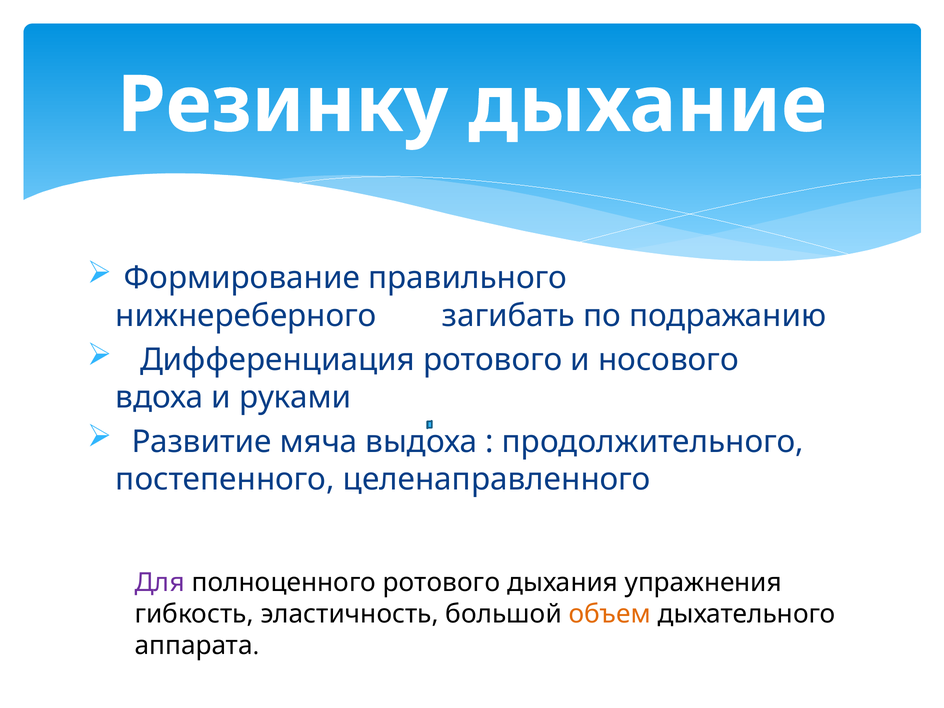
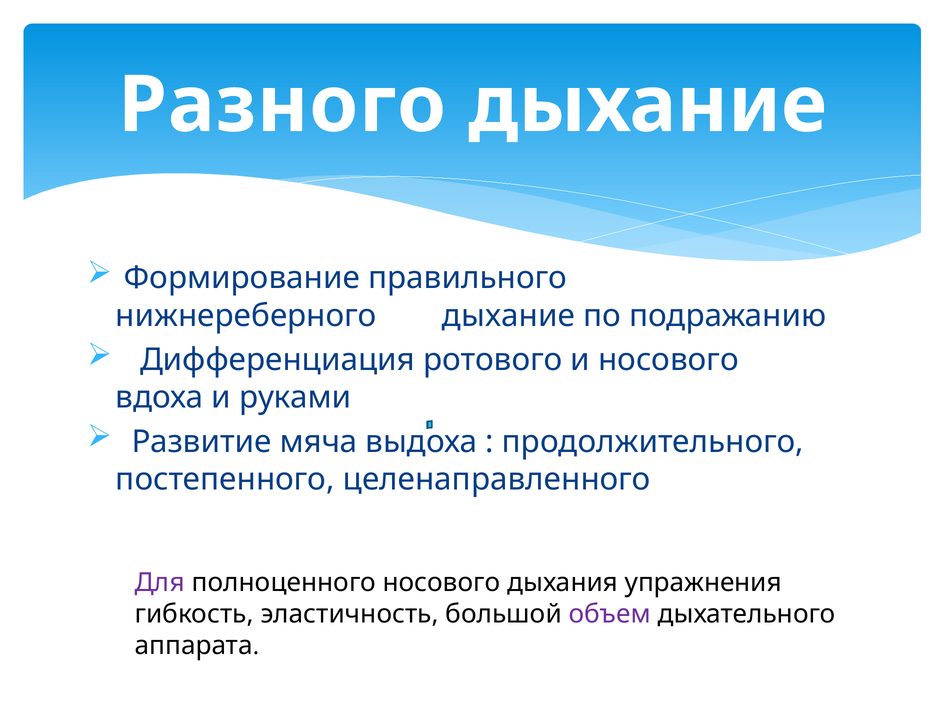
Резинку: Резинку -> Разного
нижнереберного загибать: загибать -> дыхание
полноценного ротового: ротового -> носового
объем colour: orange -> purple
